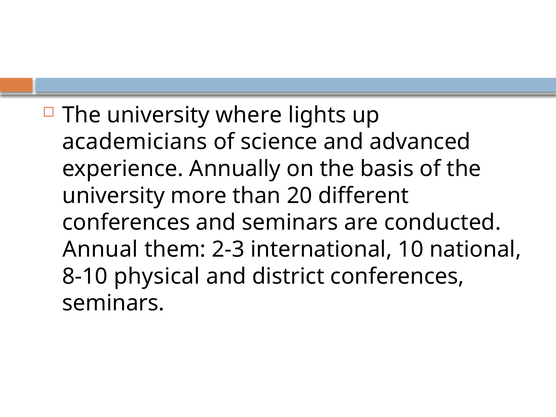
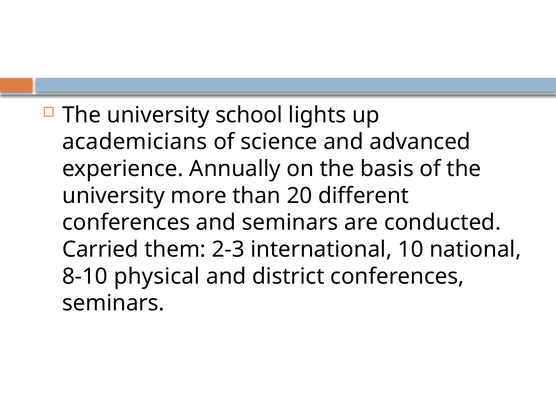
where: where -> school
Annual: Annual -> Carried
